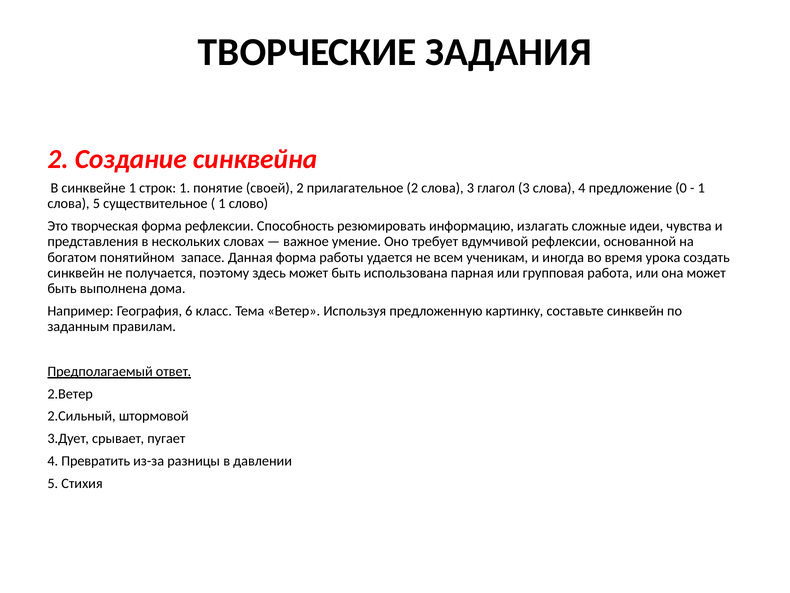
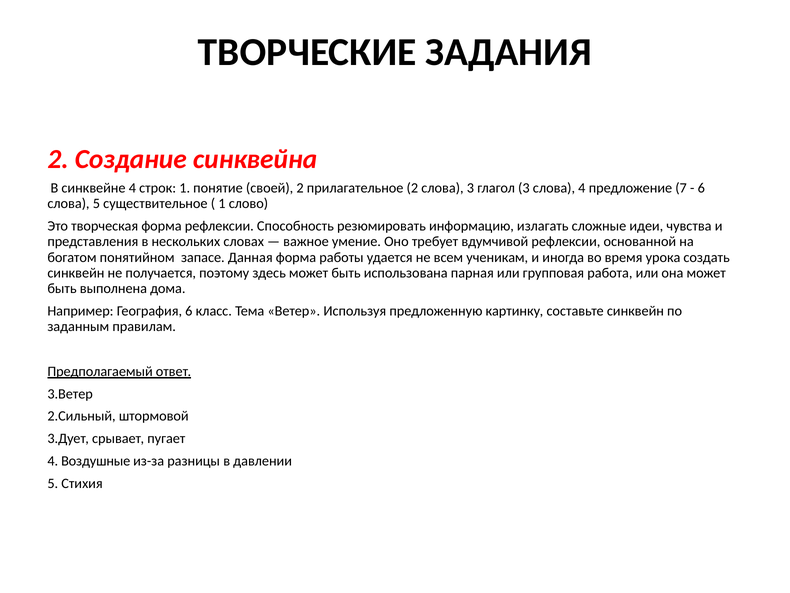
синквейне 1: 1 -> 4
0: 0 -> 7
1 at (701, 188): 1 -> 6
2.Ветер: 2.Ветер -> 3.Ветер
Превратить: Превратить -> Воздушные
